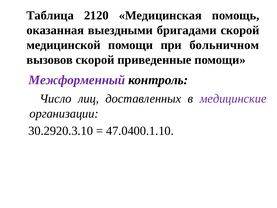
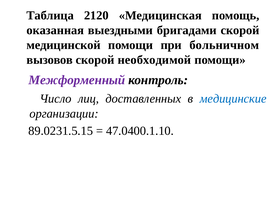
приведенные: приведенные -> необходимой
медицинские colour: purple -> blue
30.2920.3.10: 30.2920.3.10 -> 89.0231.5.15
